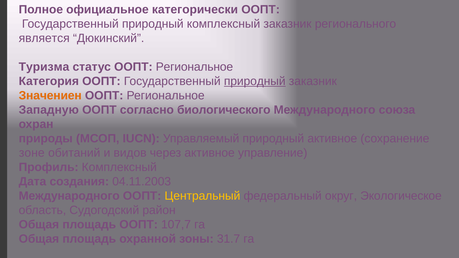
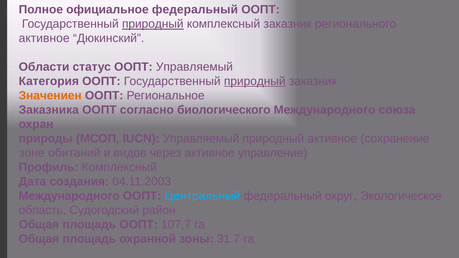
официальное категорически: категорически -> федеральный
природный at (153, 24) underline: none -> present
является at (44, 38): является -> активное
Туризма: Туризма -> Области
статус ООПТ Региональное: Региональное -> Управляемый
Западную: Западную -> Заказника
Центральный colour: yellow -> light blue
